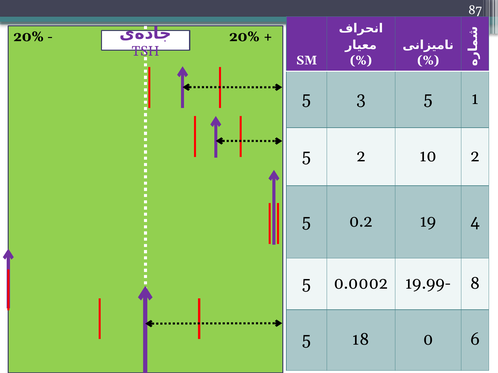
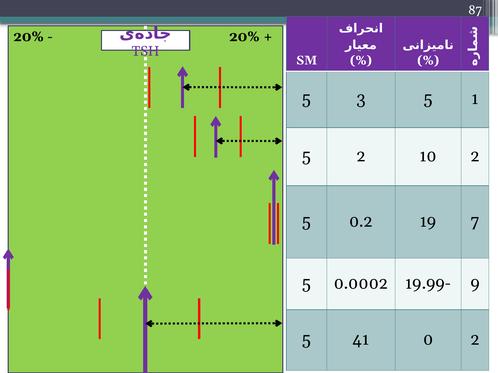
4: 4 -> 7
8: 8 -> 9
18: 18 -> 41
0 6: 6 -> 2
